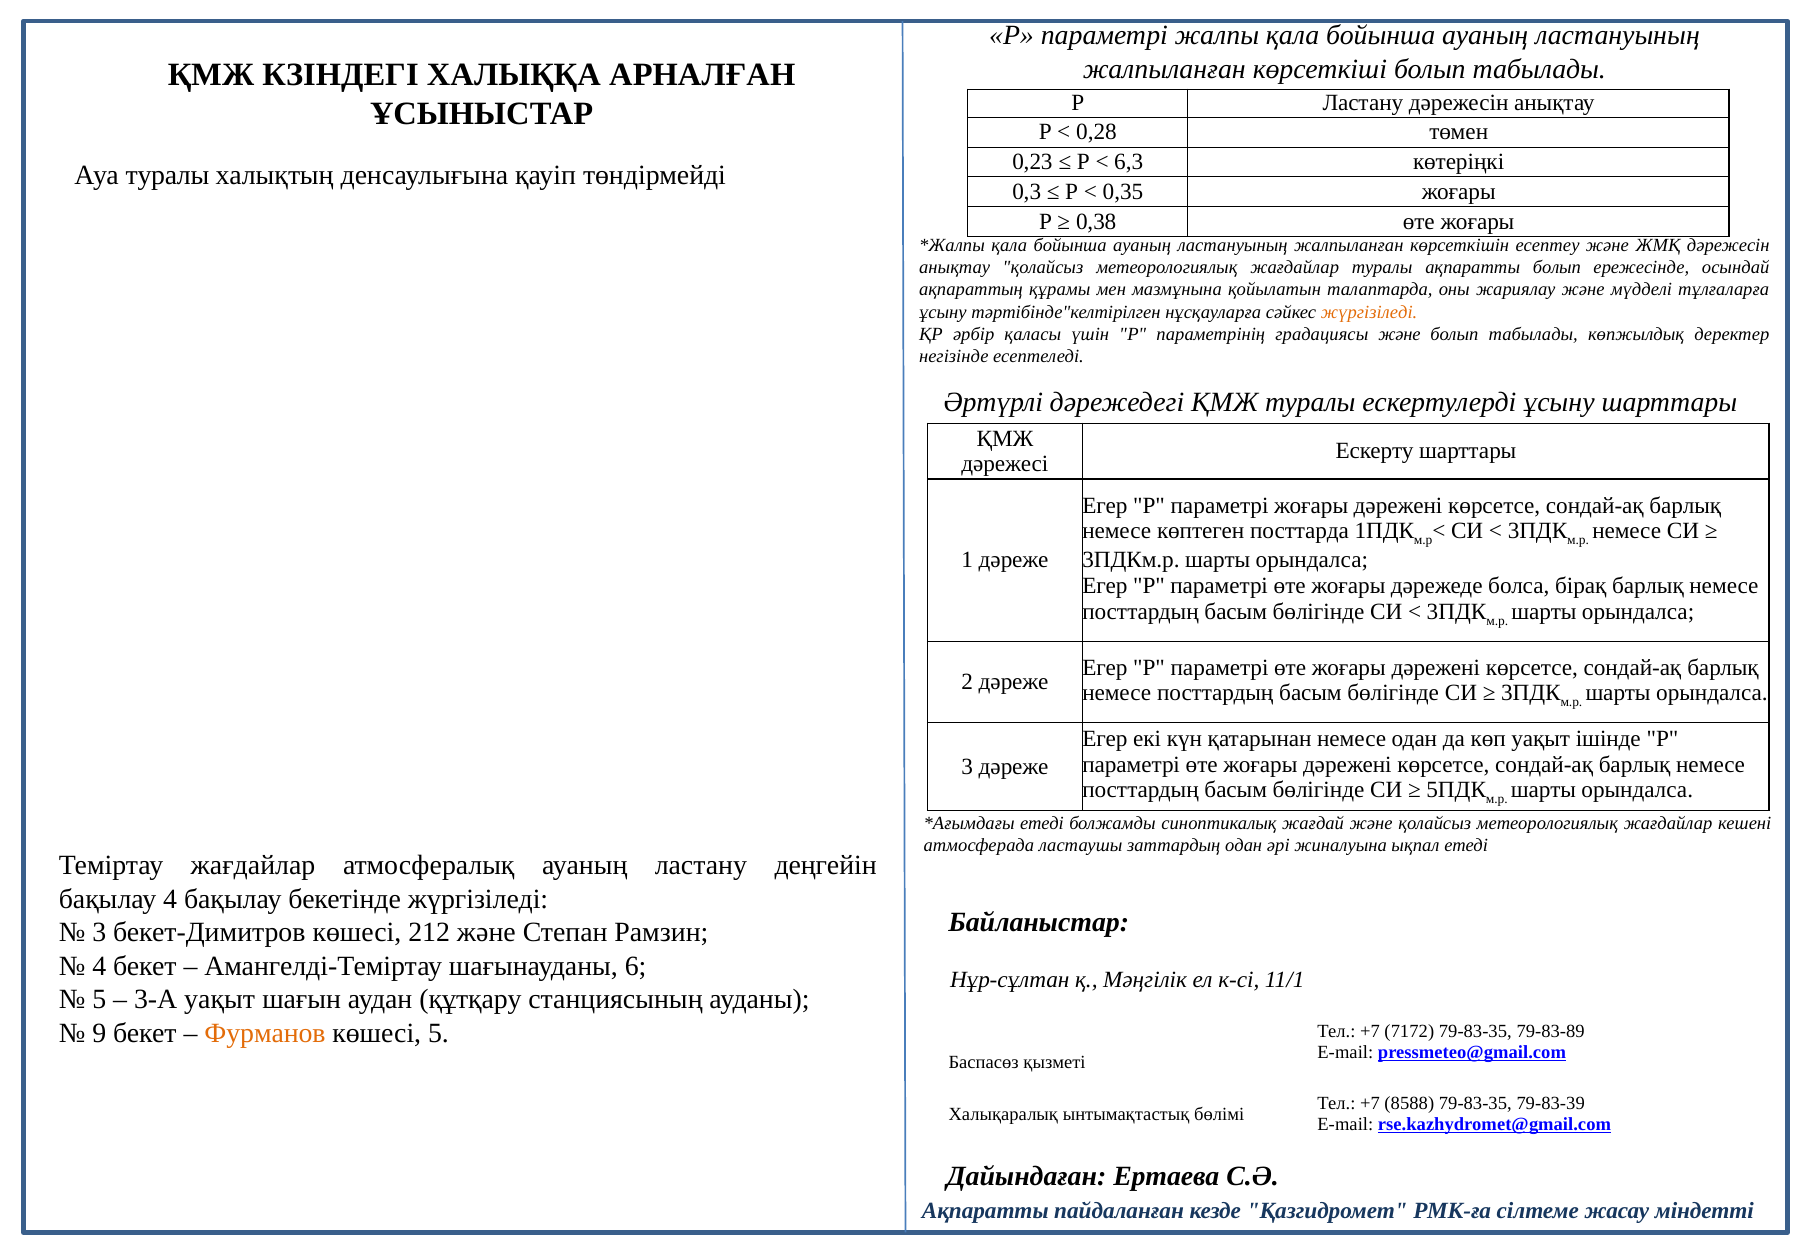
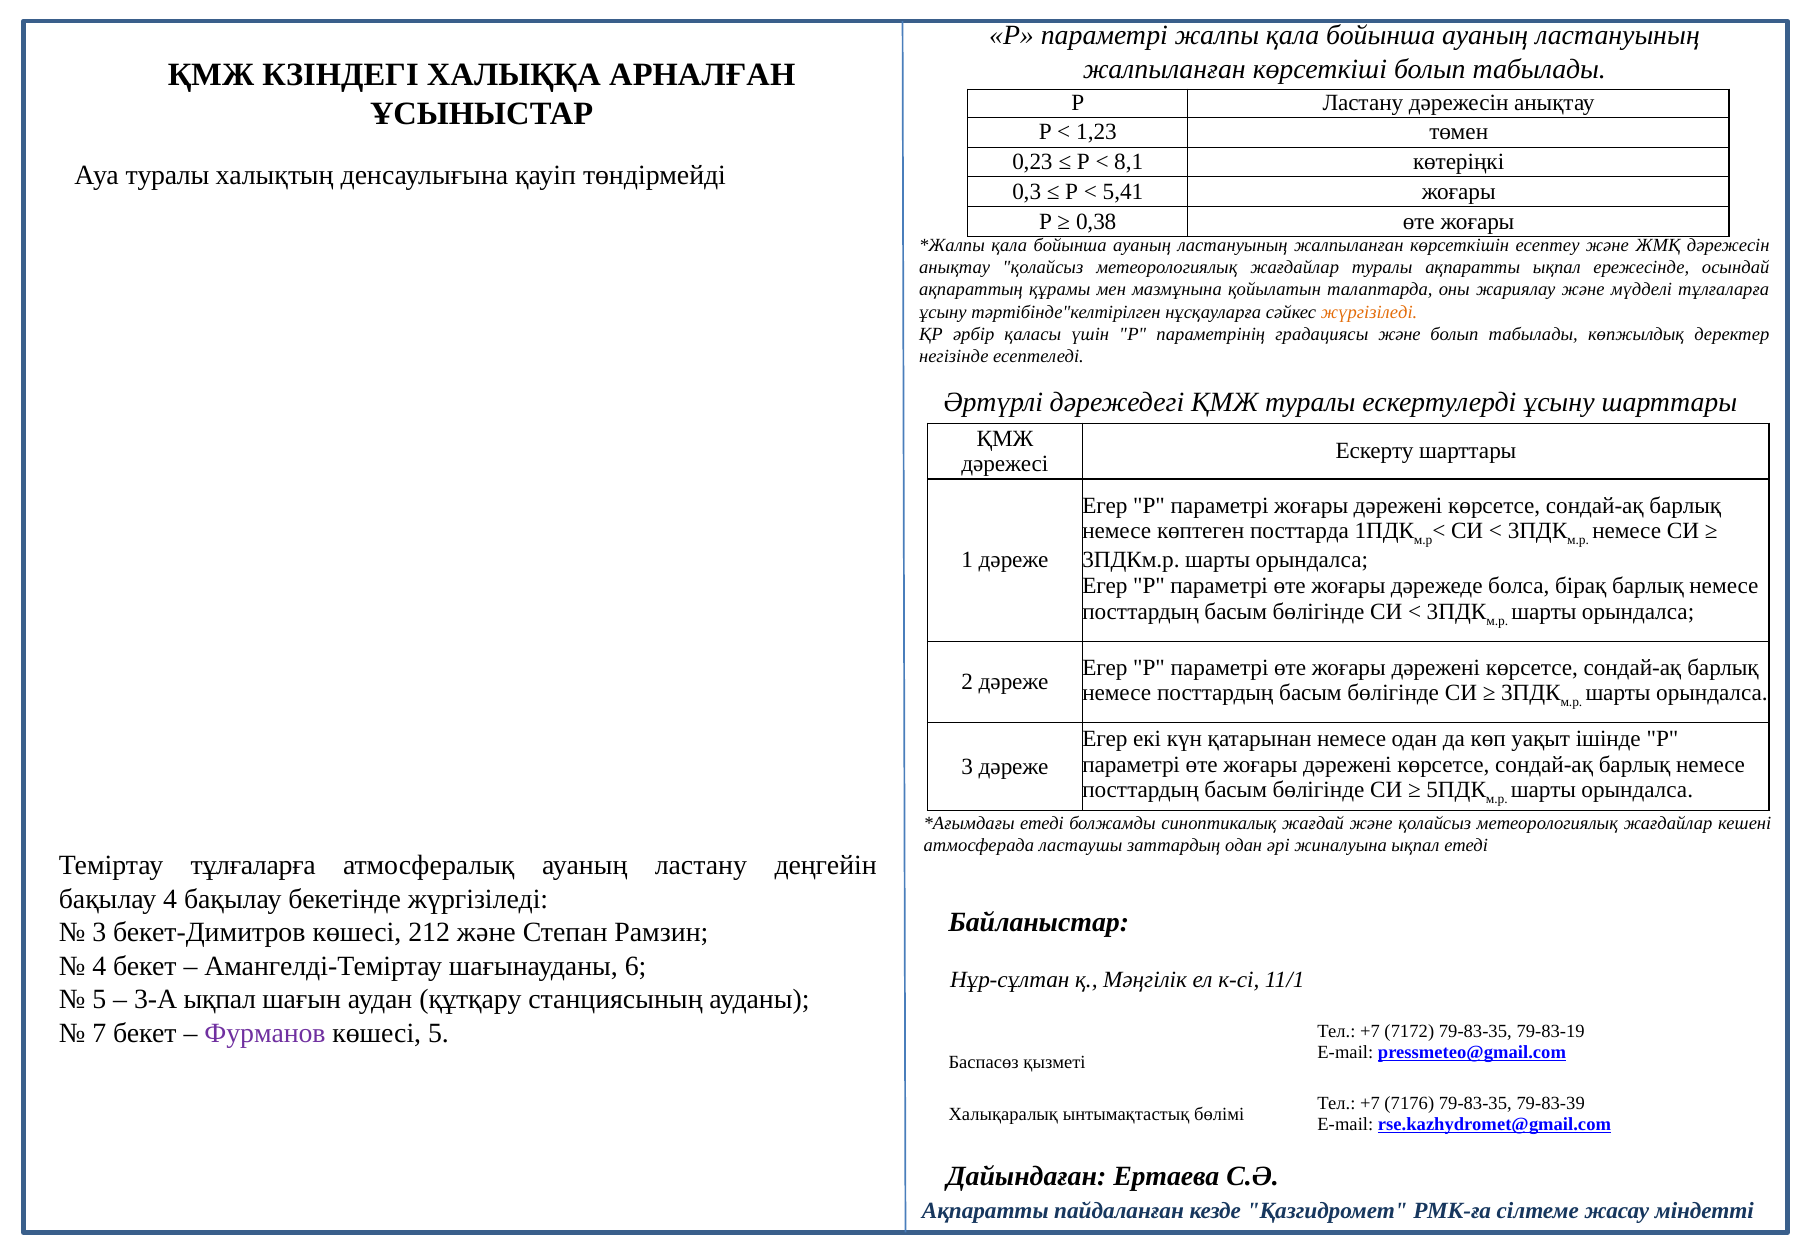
0,28: 0,28 -> 1,23
6,3: 6,3 -> 8,1
0,35: 0,35 -> 5,41
ақпаратты болып: болып -> ықпал
Теміртау жағдайлар: жағдайлар -> тұлғаларға
3-А уақыт: уақыт -> ықпал
9: 9 -> 7
Фурманов colour: orange -> purple
79-83-89: 79-83-89 -> 79-83-19
8588: 8588 -> 7176
